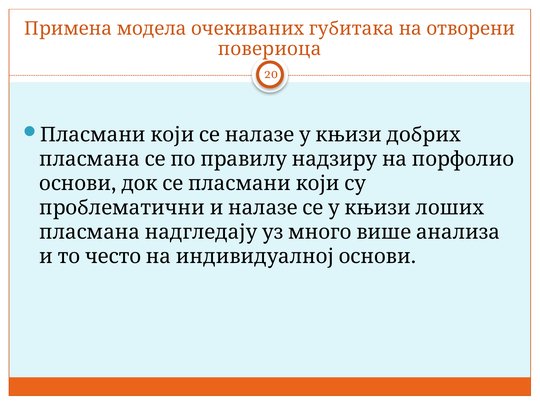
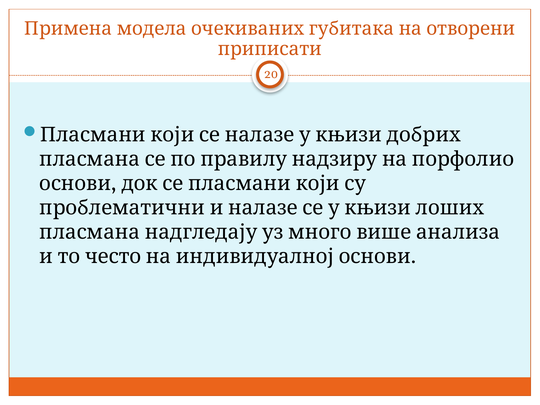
повериоца: повериоца -> приписати
